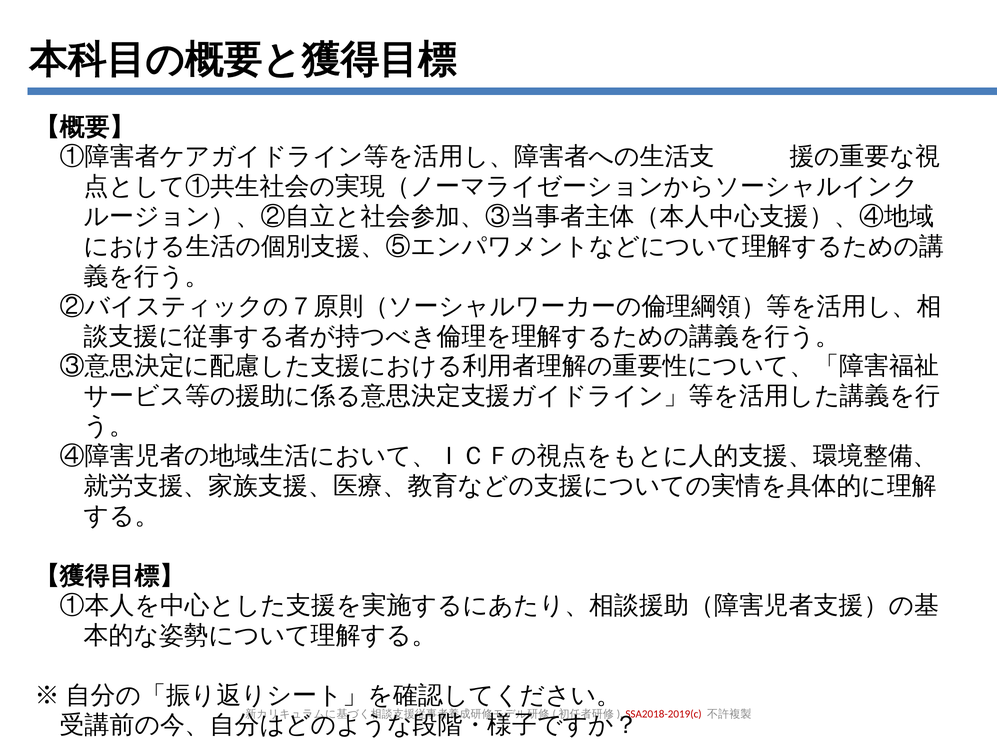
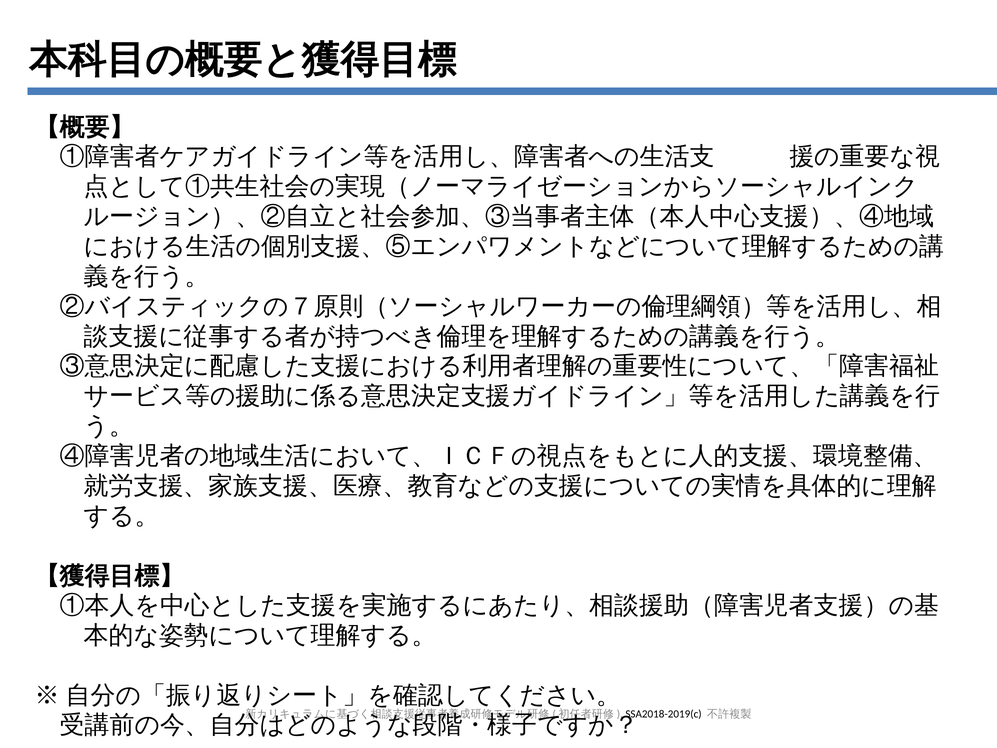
SSA2018-2019(c colour: red -> black
